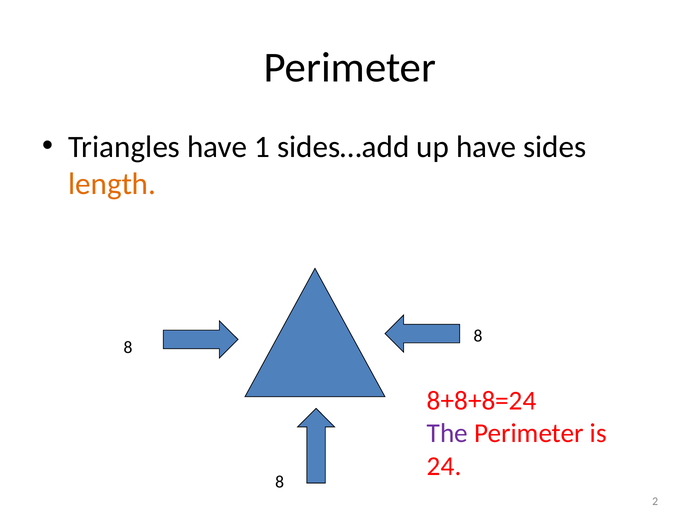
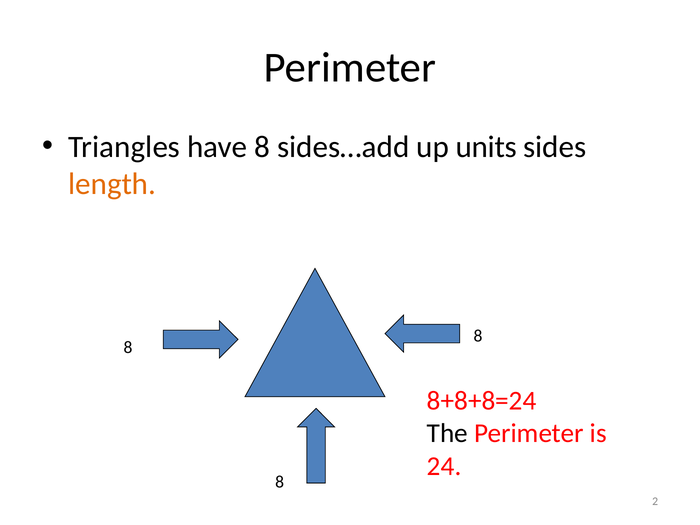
have 1: 1 -> 8
up have: have -> units
The colour: purple -> black
